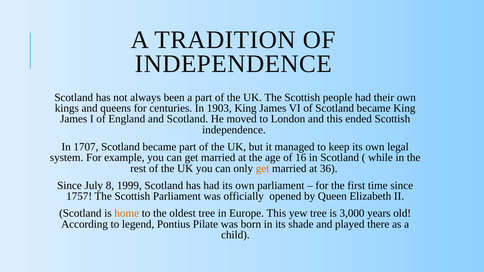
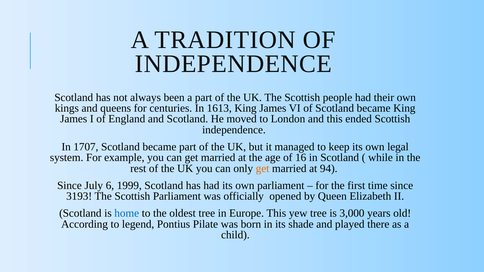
1903: 1903 -> 1613
36: 36 -> 94
8: 8 -> 6
1757: 1757 -> 3193
home colour: orange -> blue
